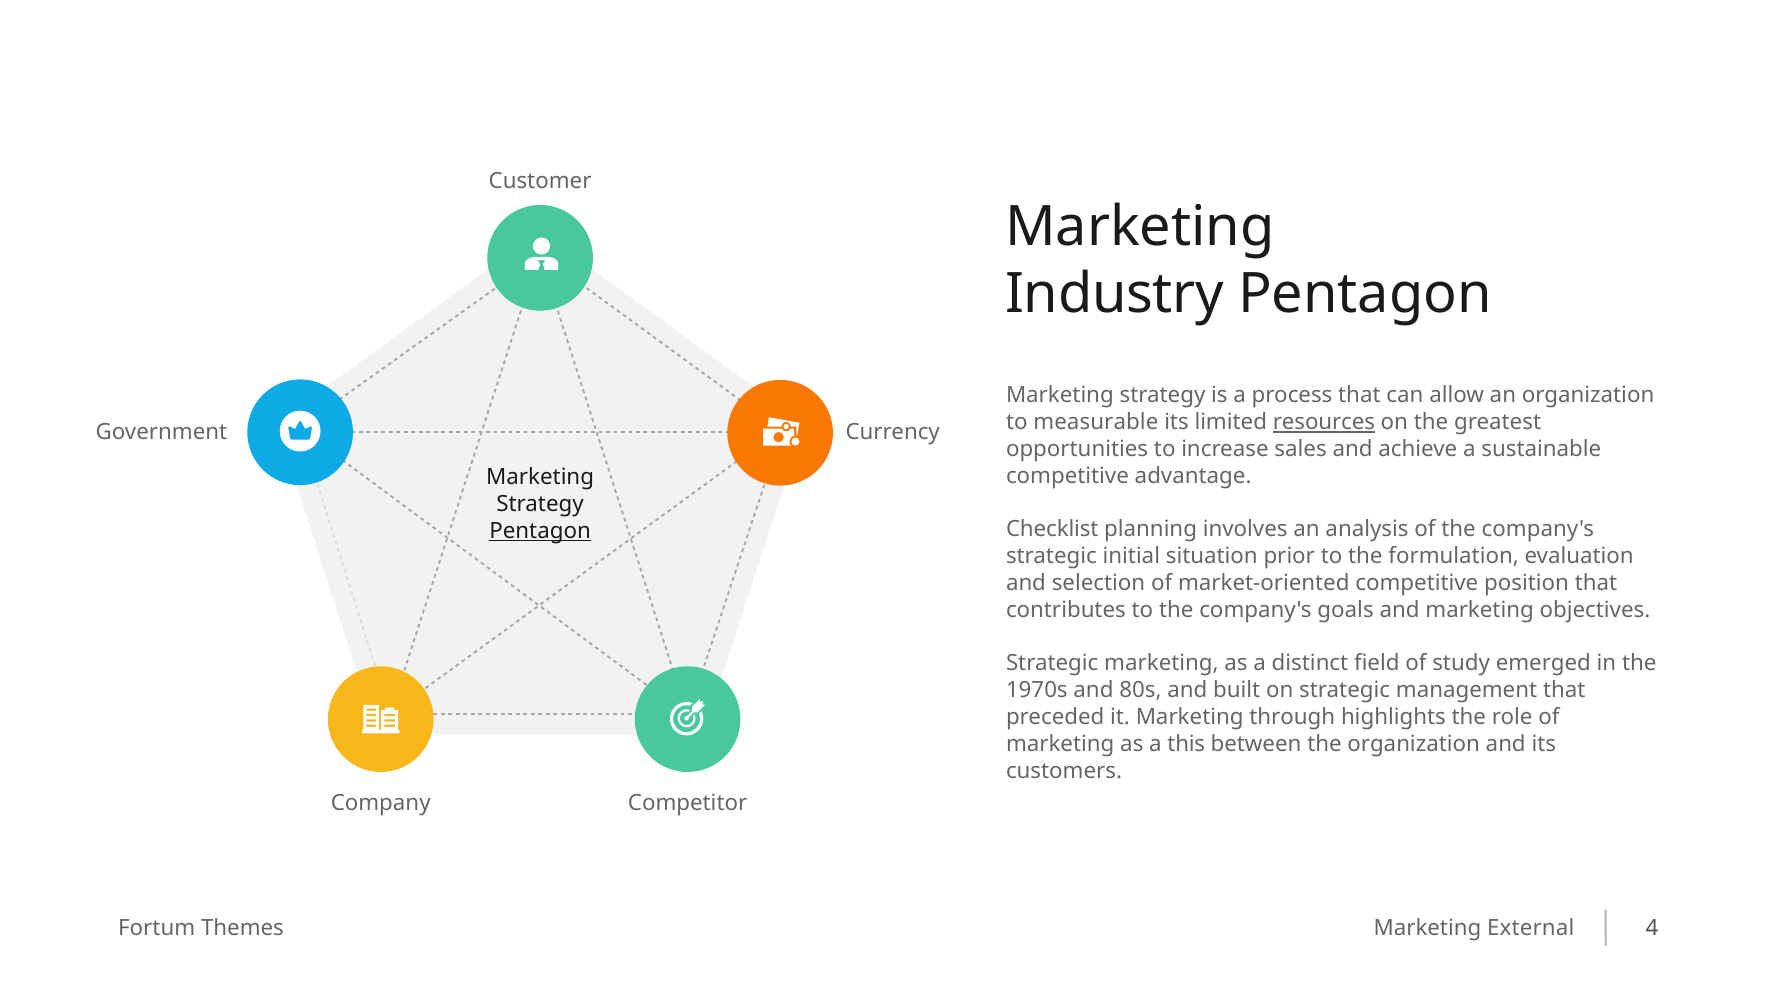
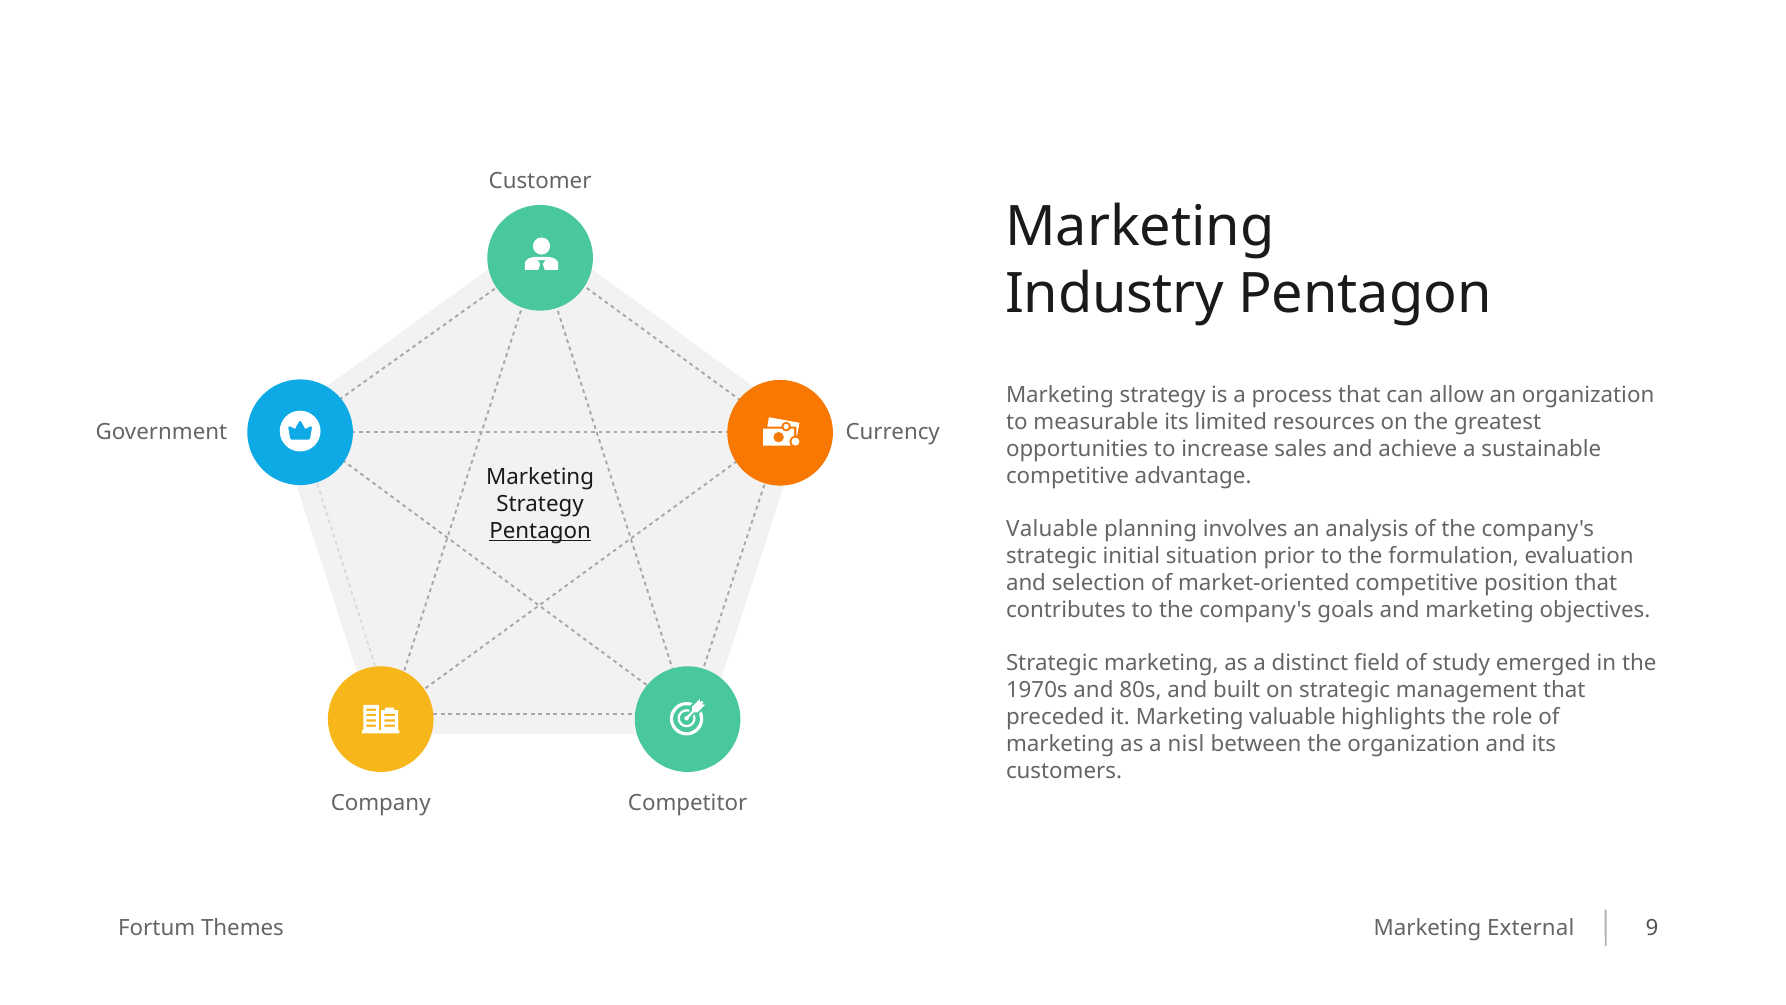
resources underline: present -> none
Checklist at (1052, 529): Checklist -> Valuable
Marketing through: through -> valuable
this: this -> nisl
4: 4 -> 9
